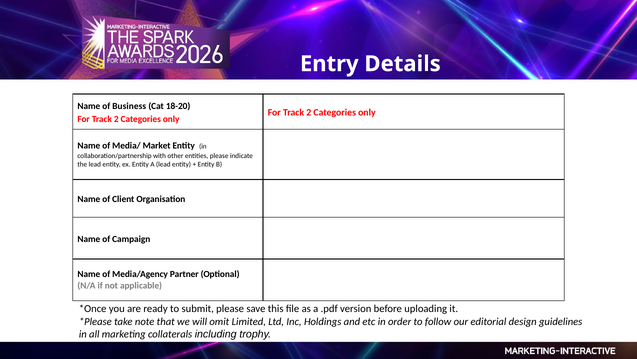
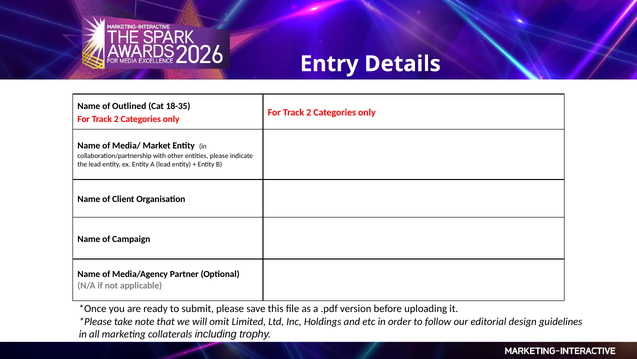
Business: Business -> Outlined
18-20: 18-20 -> 18-35
